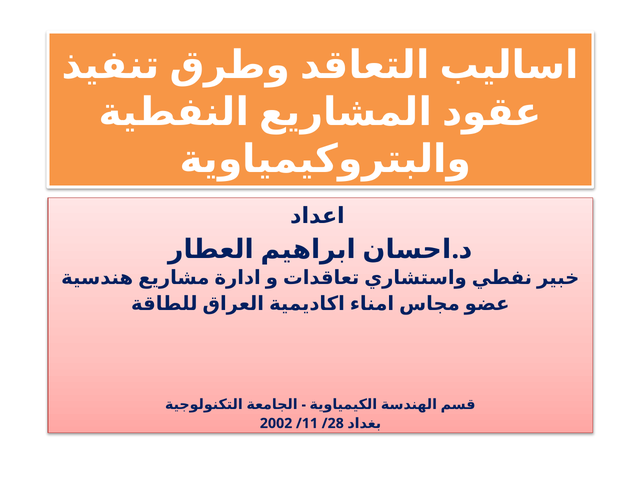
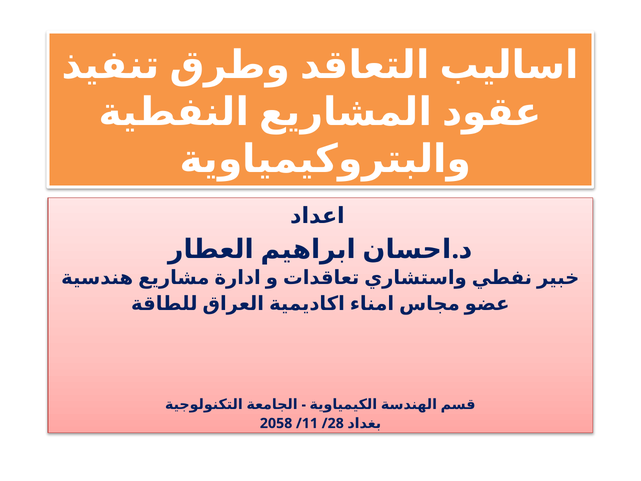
2002: 2002 -> 2058
